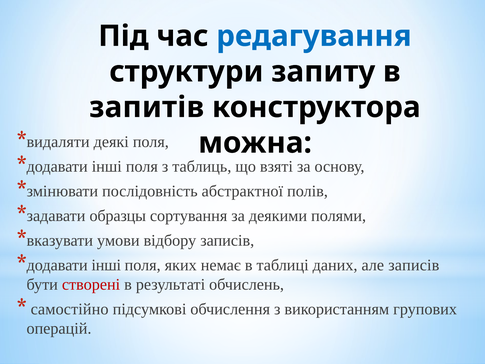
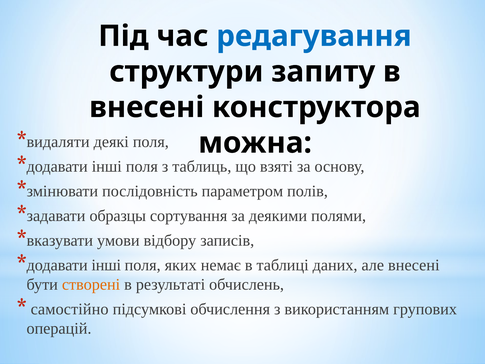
запитів at (147, 107): запитів -> внесені
абстрактної: абстрактної -> параметром
але записів: записів -> внесені
створені colour: red -> orange
